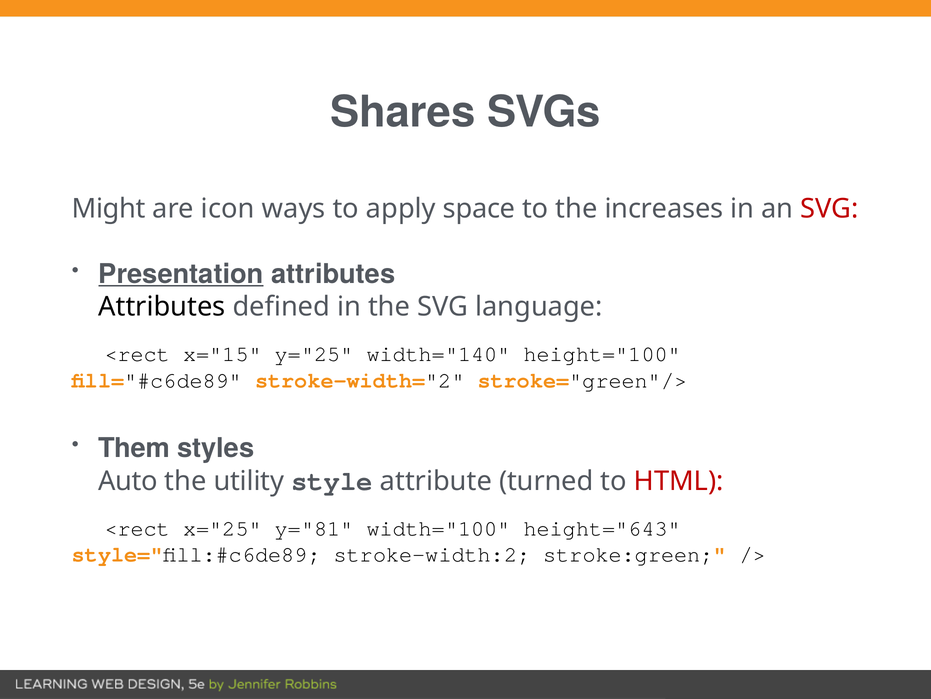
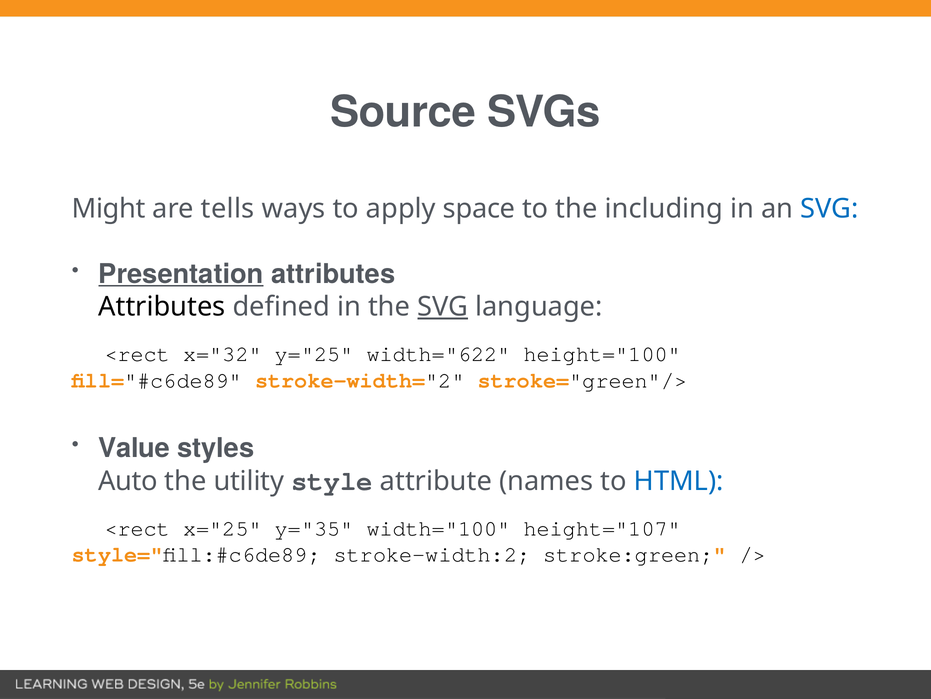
Shares: Shares -> Source
icon: icon -> tells
increases: increases -> including
SVG at (829, 208) colour: red -> blue
SVG at (443, 306) underline: none -> present
x="15: x="15 -> x="32
width="140: width="140 -> width="622
Them: Them -> Value
turned: turned -> names
HTML colour: red -> blue
y="81: y="81 -> y="35
height="643: height="643 -> height="107
